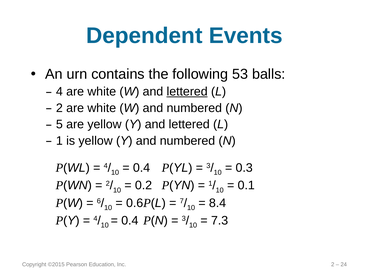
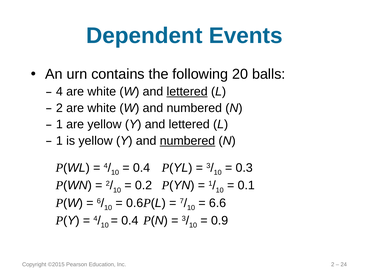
53: 53 -> 20
5 at (59, 124): 5 -> 1
numbered at (187, 141) underline: none -> present
8.4: 8.4 -> 6.6
7.3: 7.3 -> 0.9
